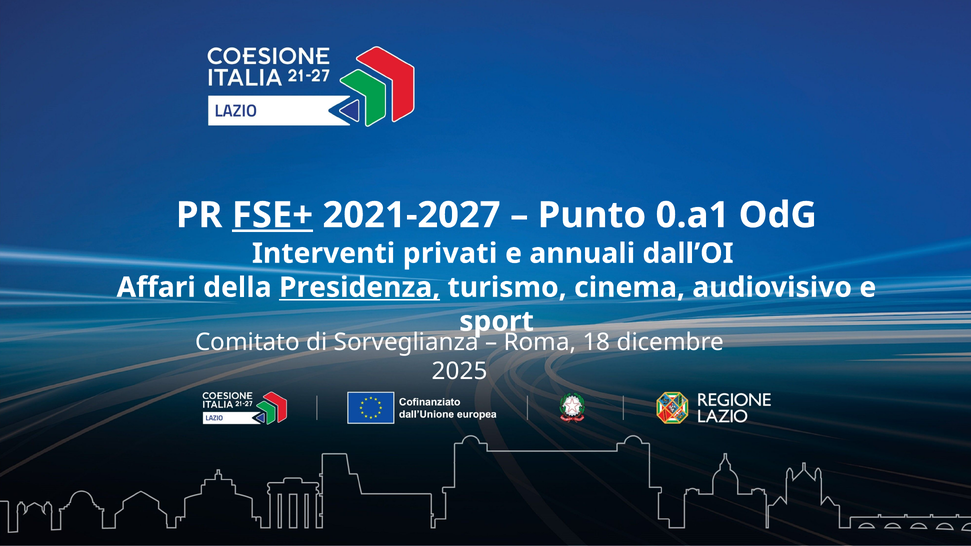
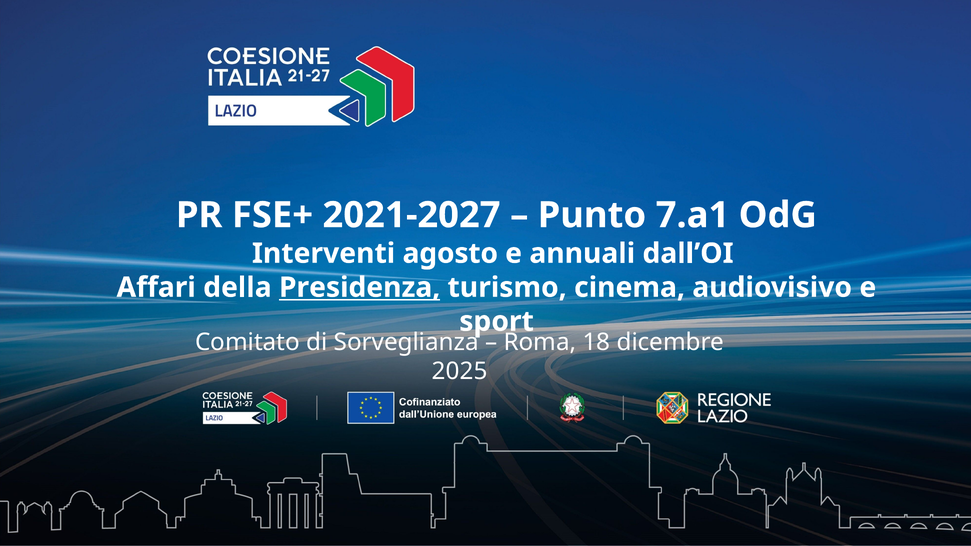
FSE+ underline: present -> none
0.a1: 0.a1 -> 7.a1
privati: privati -> agosto
